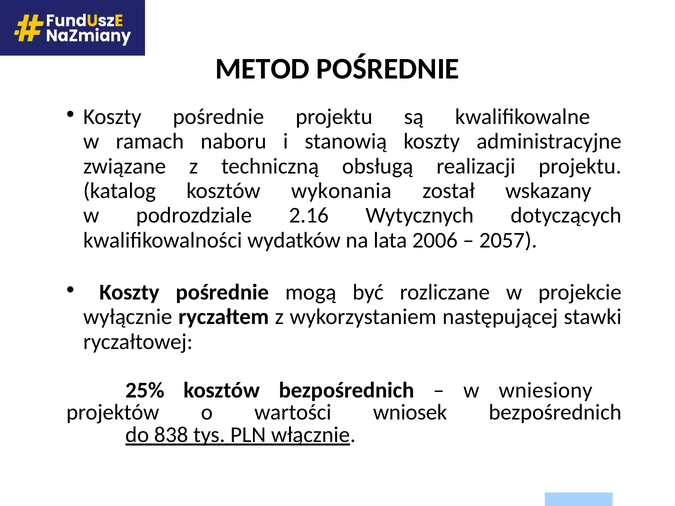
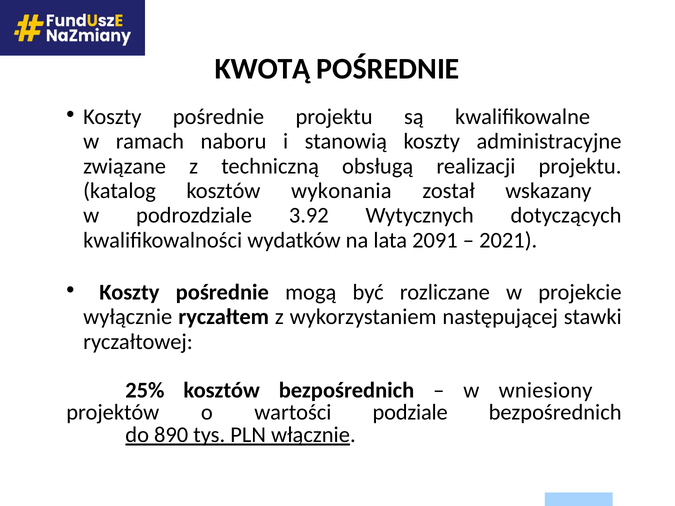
METOD: METOD -> KWOTĄ
2.16: 2.16 -> 3.92
2006: 2006 -> 2091
2057: 2057 -> 2021
wniosek: wniosek -> podziale
838: 838 -> 890
